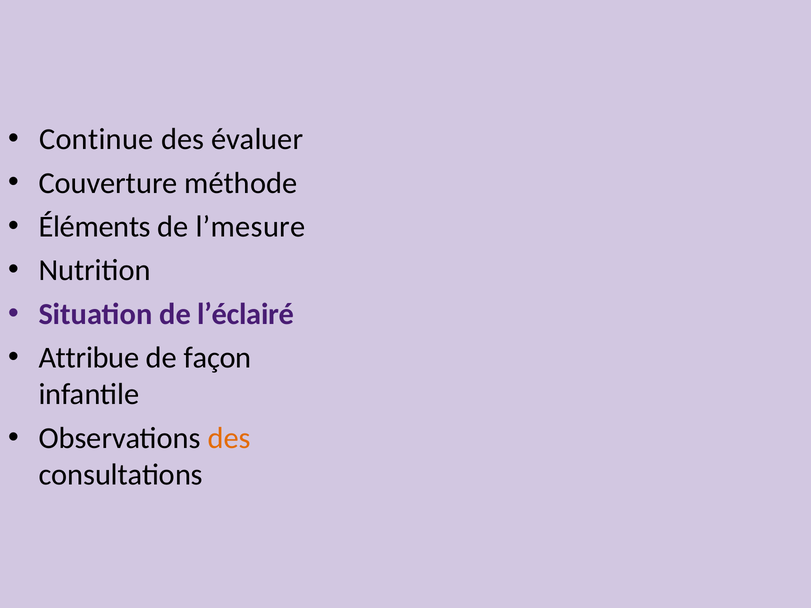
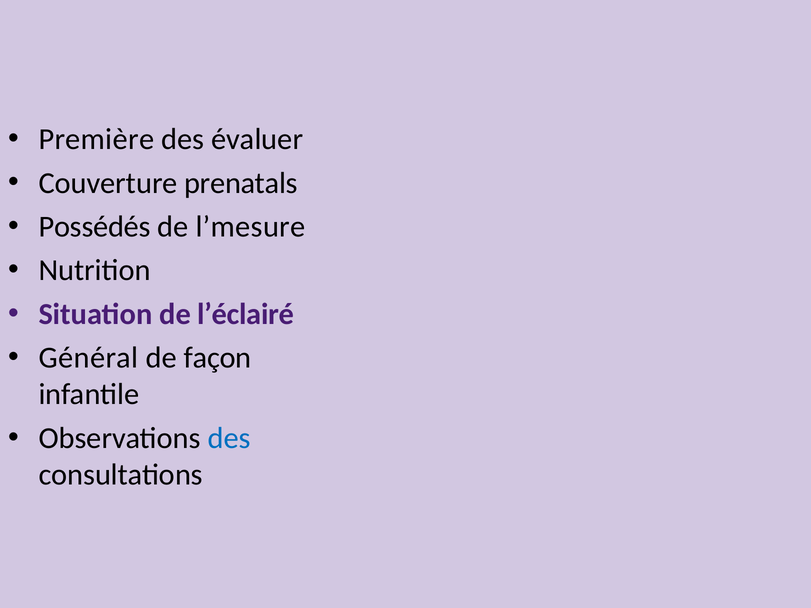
Continue: Continue -> Première
méthode: méthode -> prenatals
Éléments: Éléments -> Possédés
Attribue: Attribue -> Général
des at (229, 438) colour: orange -> blue
